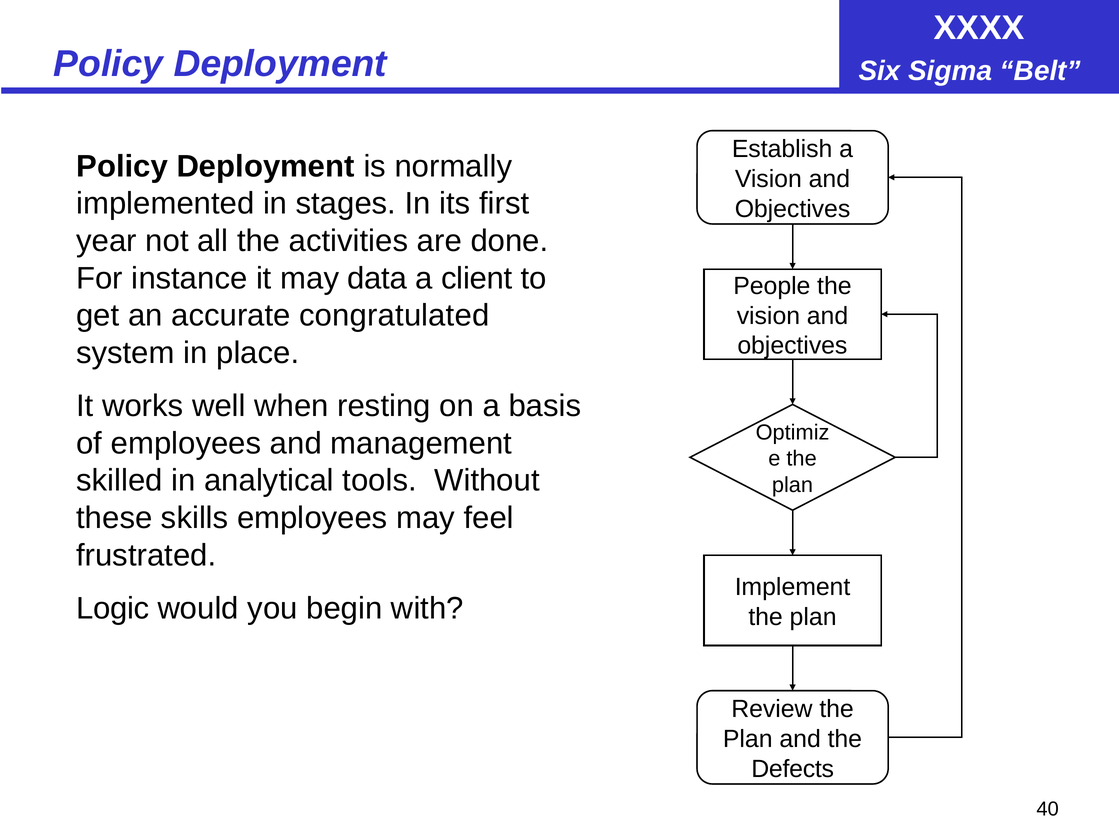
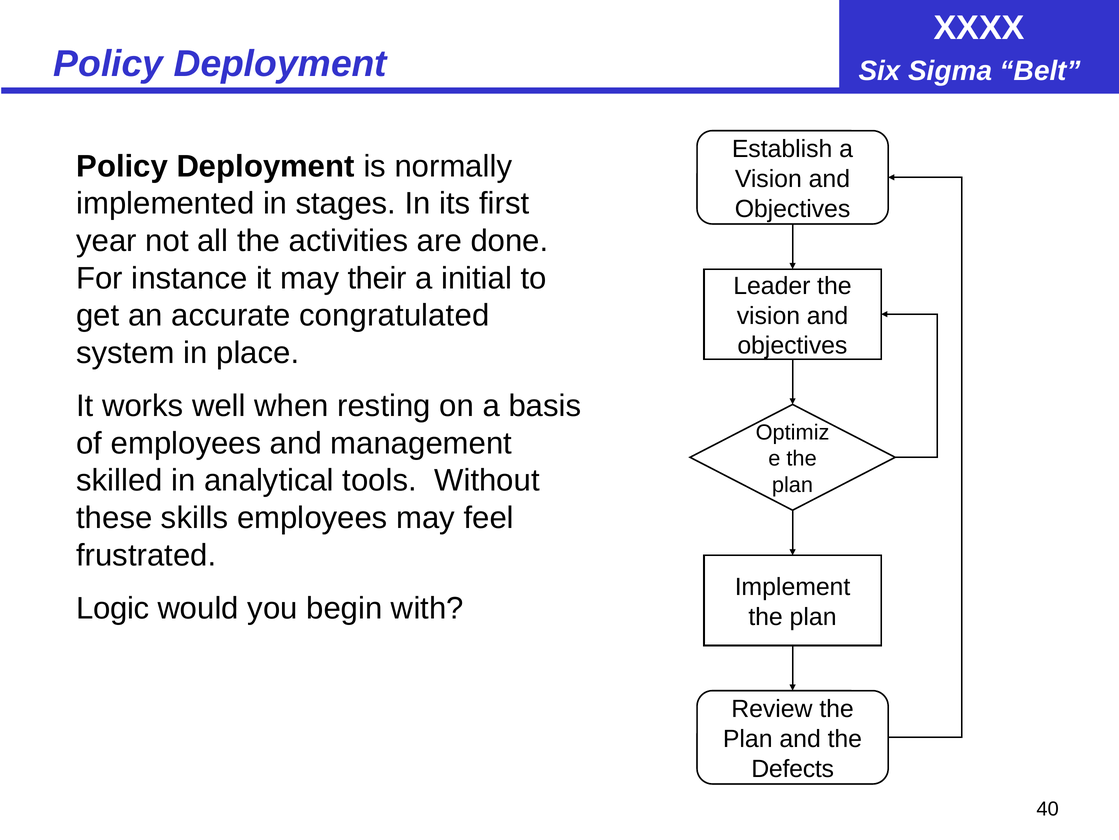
data: data -> their
client: client -> initial
People: People -> Leader
